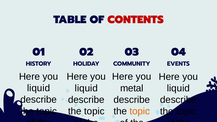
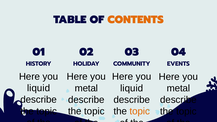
CONTENTS colour: red -> orange
liquid at (86, 88): liquid -> metal
metal at (132, 88): metal -> liquid
liquid at (178, 88): liquid -> metal
